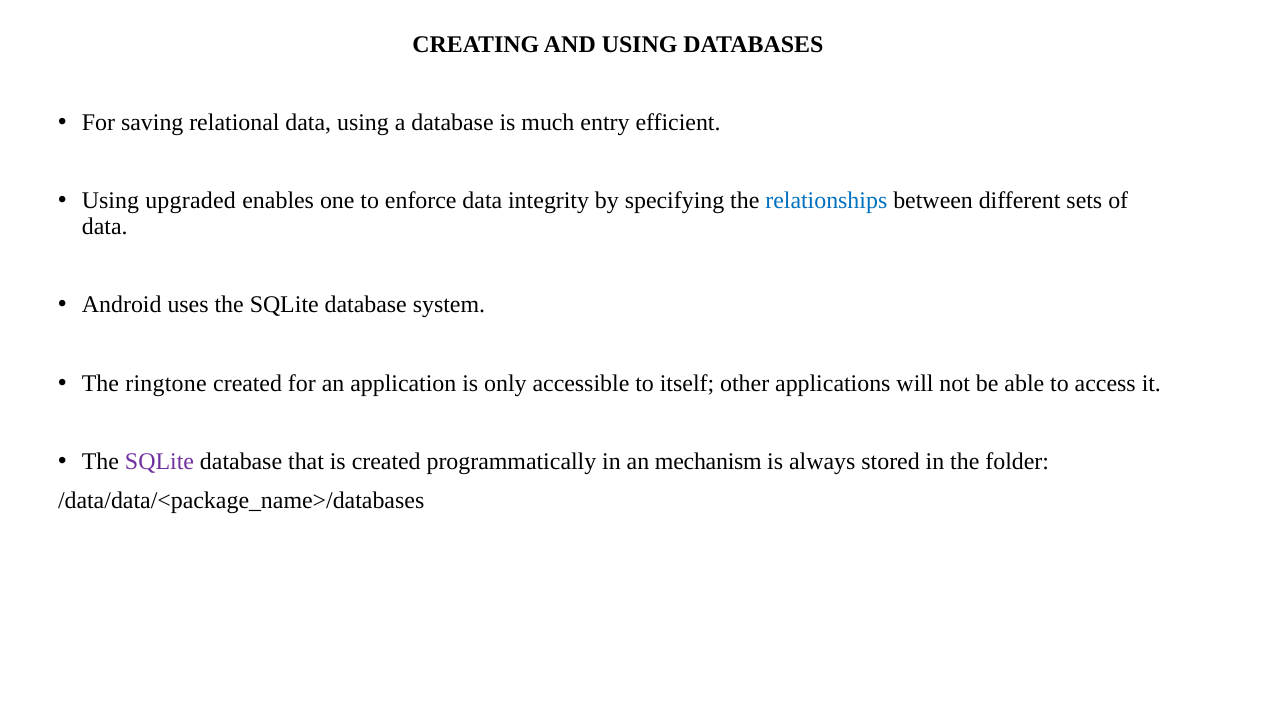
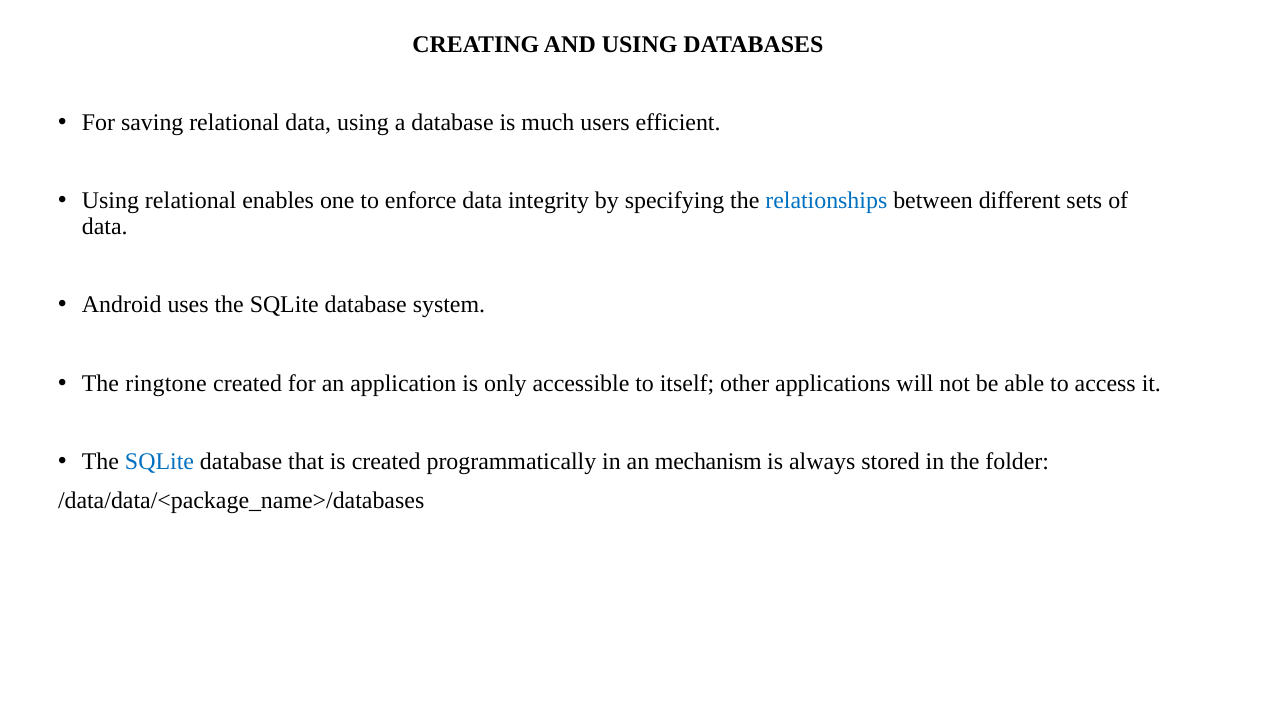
entry: entry -> users
Using upgraded: upgraded -> relational
SQLite at (159, 461) colour: purple -> blue
